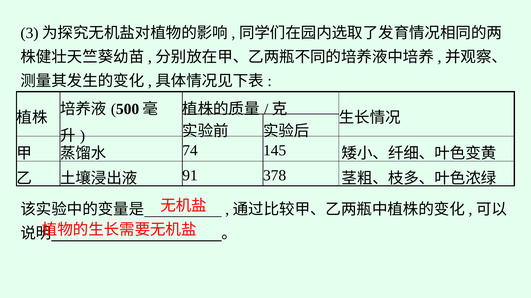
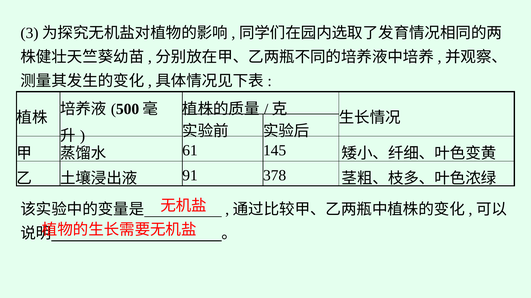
74: 74 -> 61
